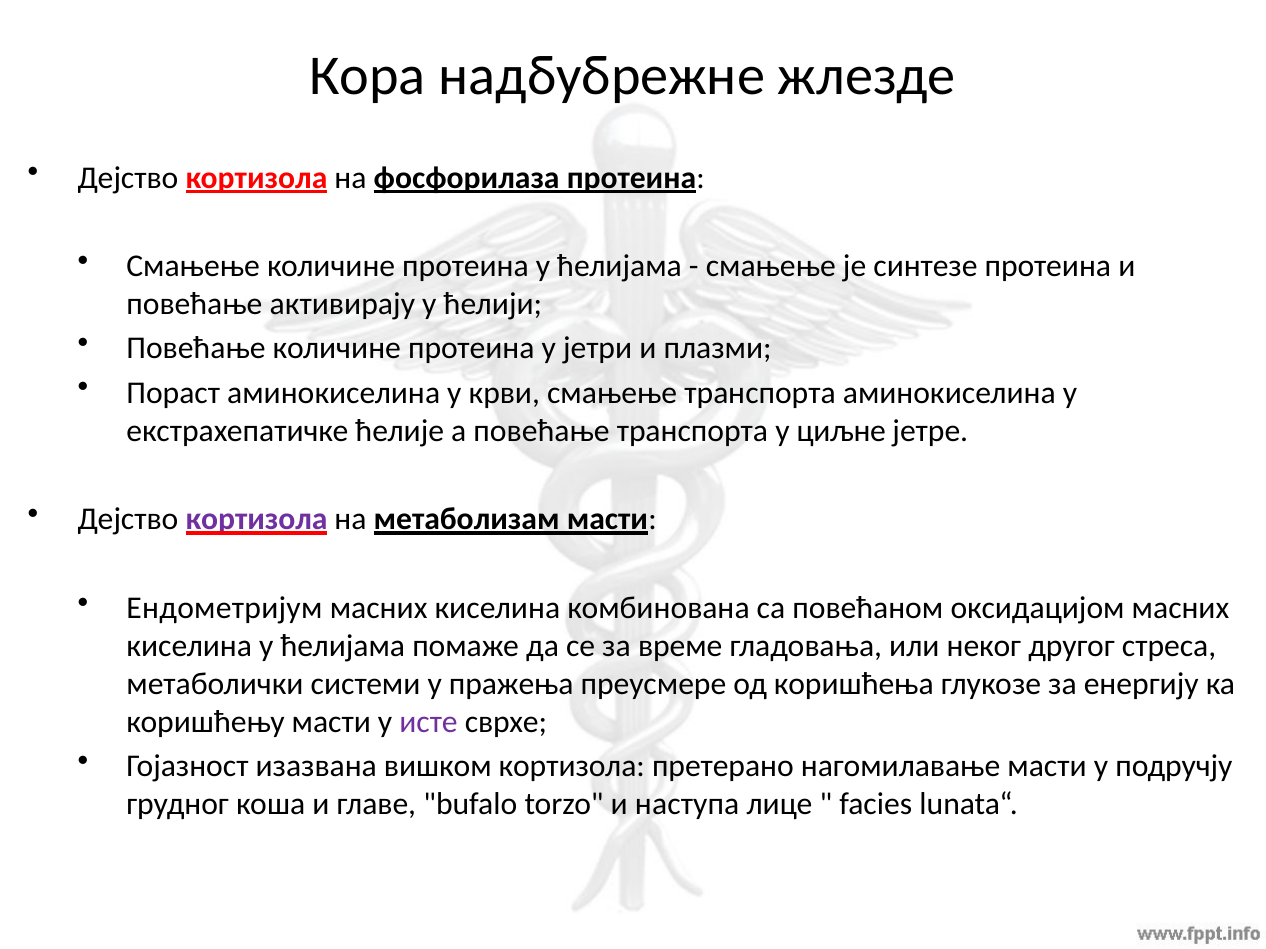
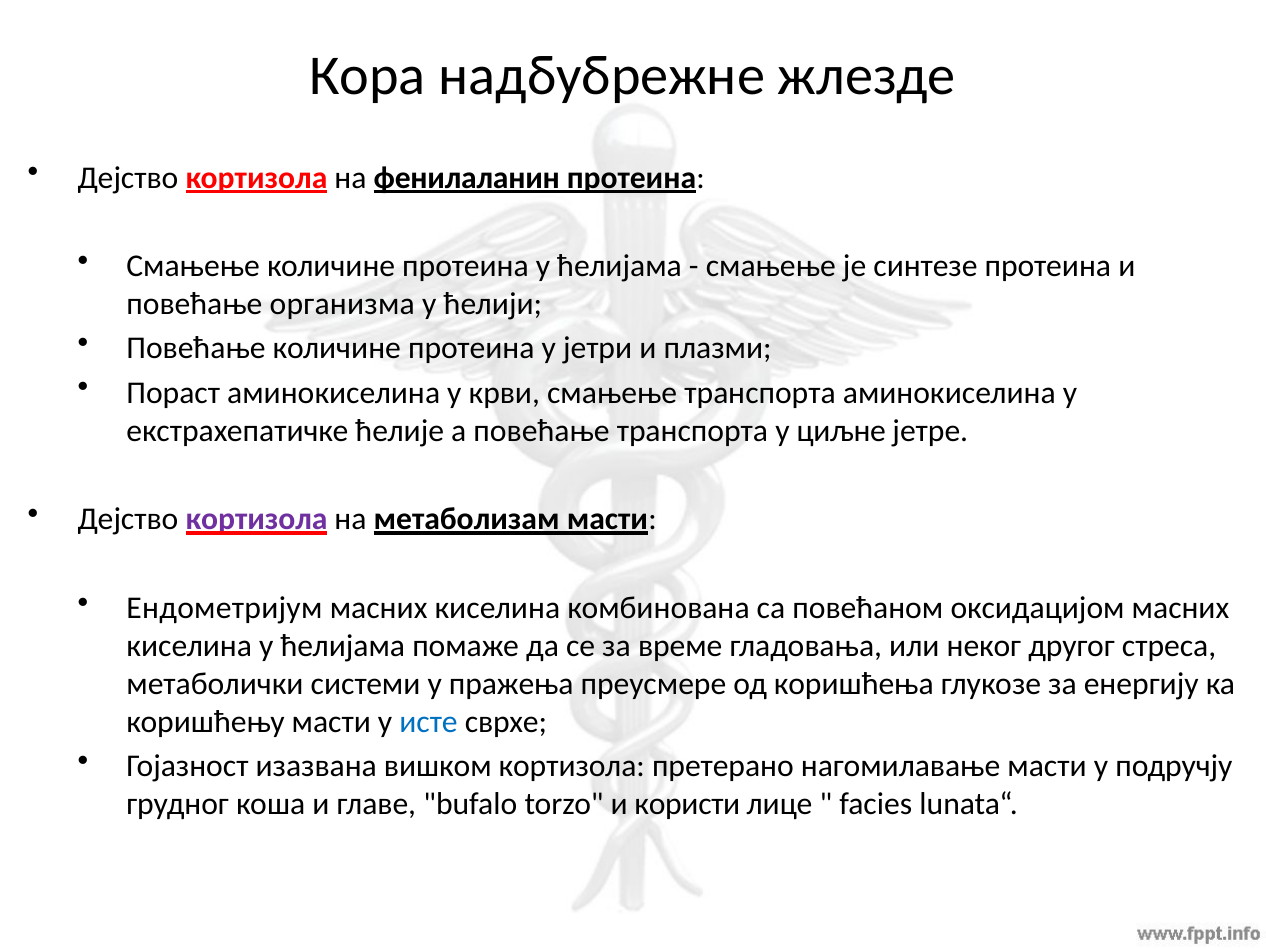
фосфорилаза: фосфорилаза -> фенилаланин
активирају: активирају -> организма
исте colour: purple -> blue
наступа: наступа -> користи
